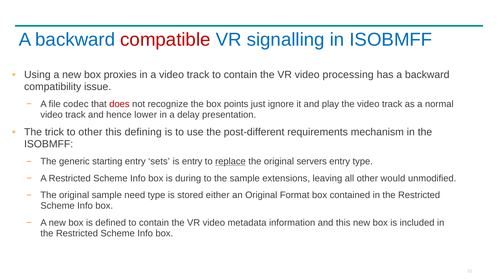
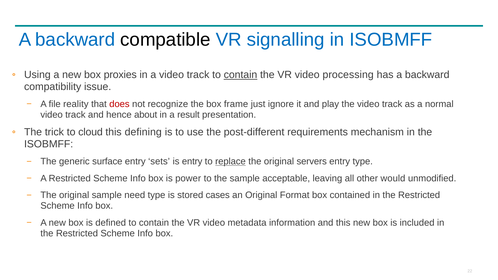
compatible colour: red -> black
contain at (241, 75) underline: none -> present
codec: codec -> reality
points: points -> frame
lower: lower -> about
delay: delay -> result
to other: other -> cloud
starting: starting -> surface
during: during -> power
extensions: extensions -> acceptable
either: either -> cases
